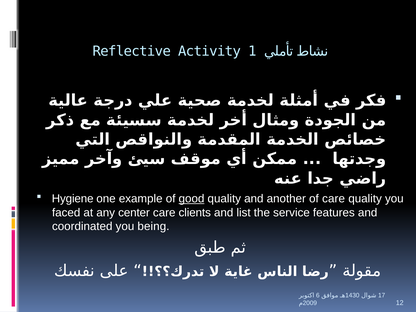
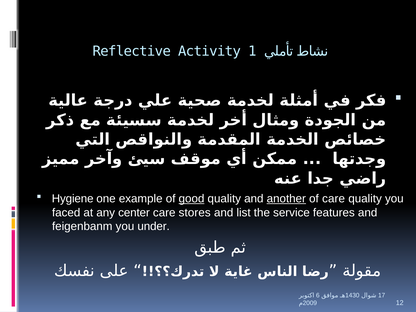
another underline: none -> present
clients: clients -> stores
coordinated: coordinated -> feigenbanm
being: being -> under
